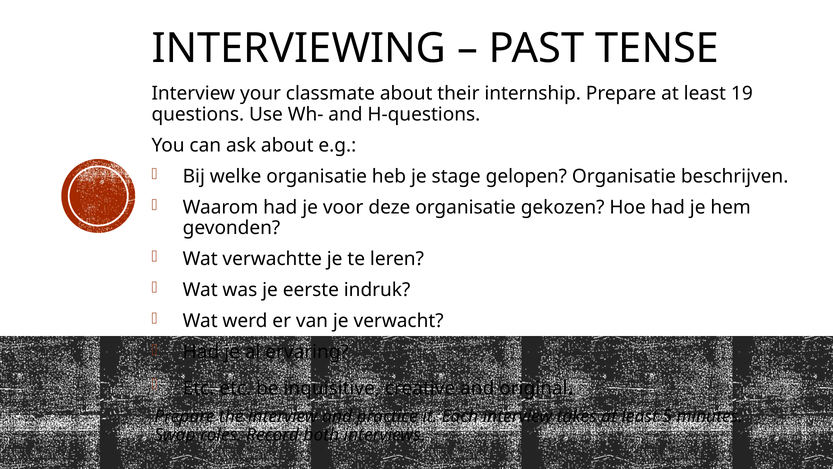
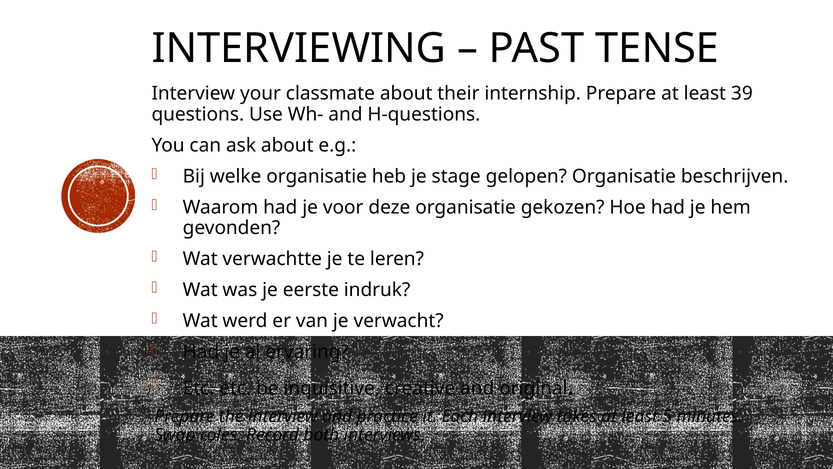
19: 19 -> 39
